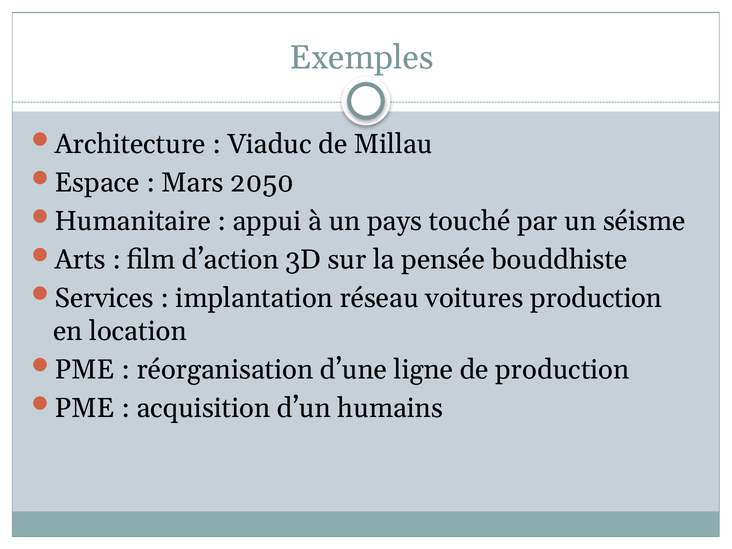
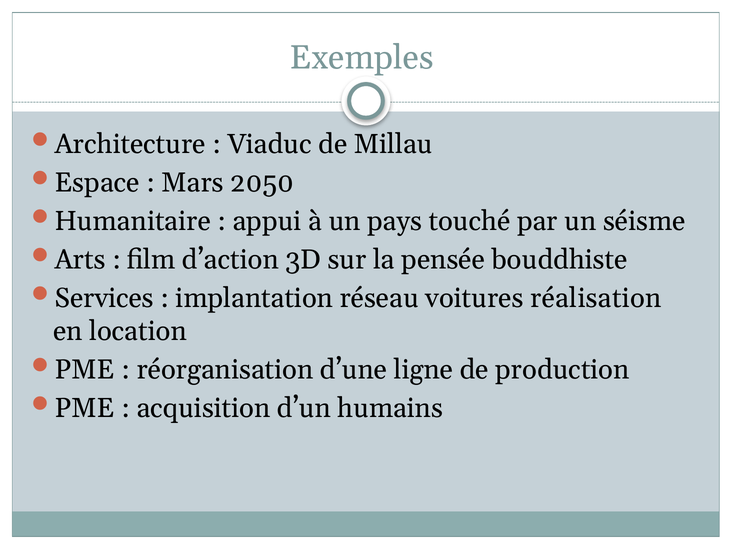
voitures production: production -> réalisation
